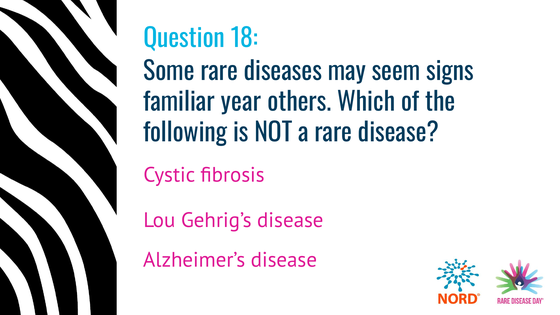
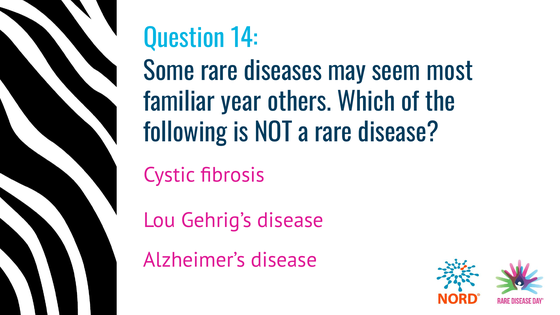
18: 18 -> 14
signs: signs -> most
